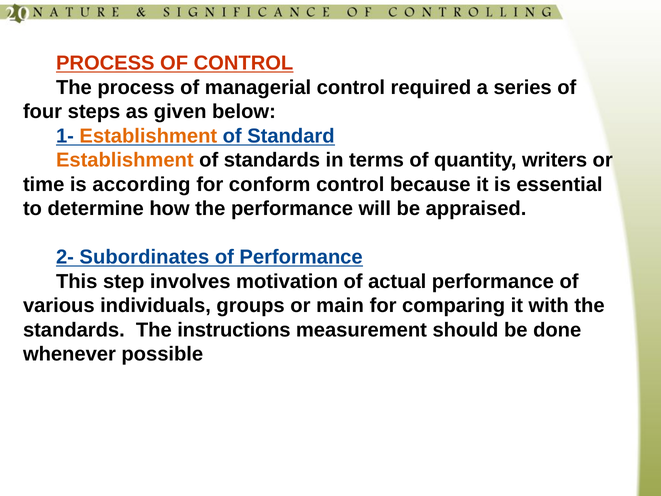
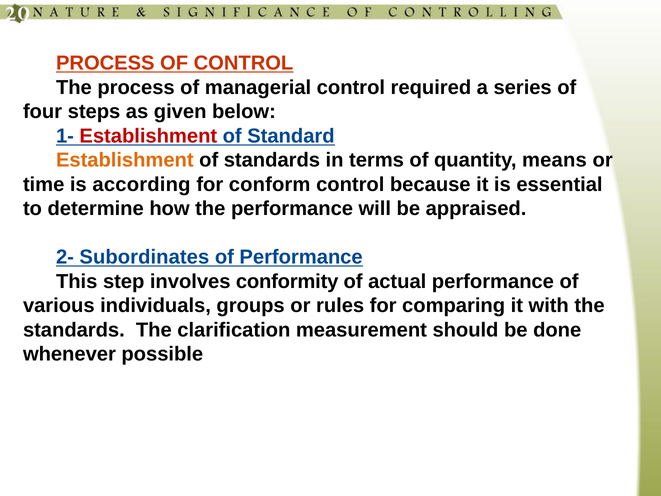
Establishment at (148, 136) colour: orange -> red
writers: writers -> means
motivation: motivation -> conformity
main: main -> rules
instructions: instructions -> clarification
